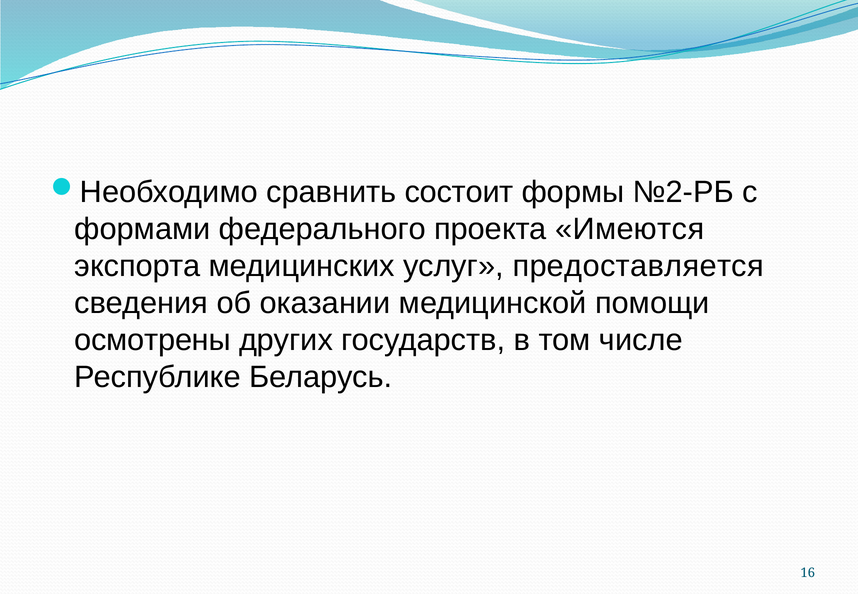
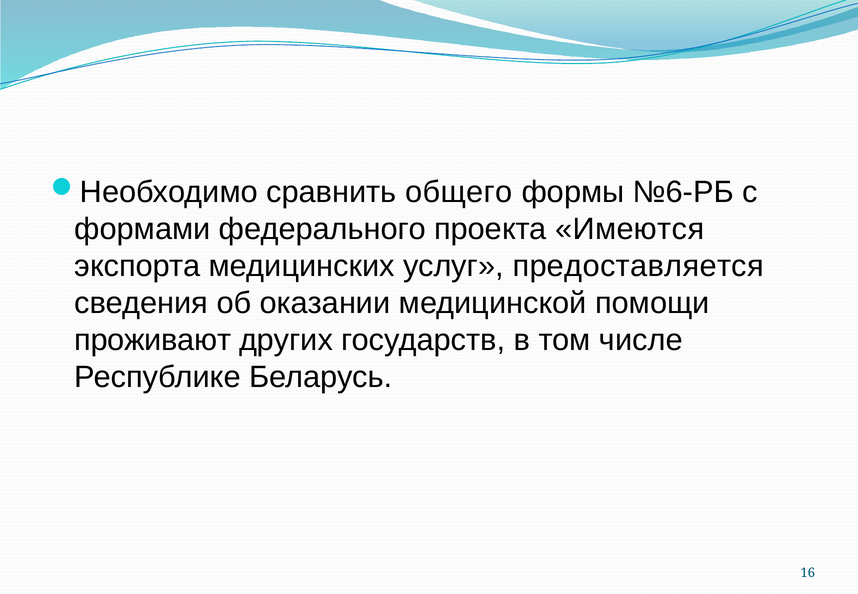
состоит: состоит -> общего
№2-РБ: №2-РБ -> №6-РБ
осмотрены: осмотрены -> проживают
